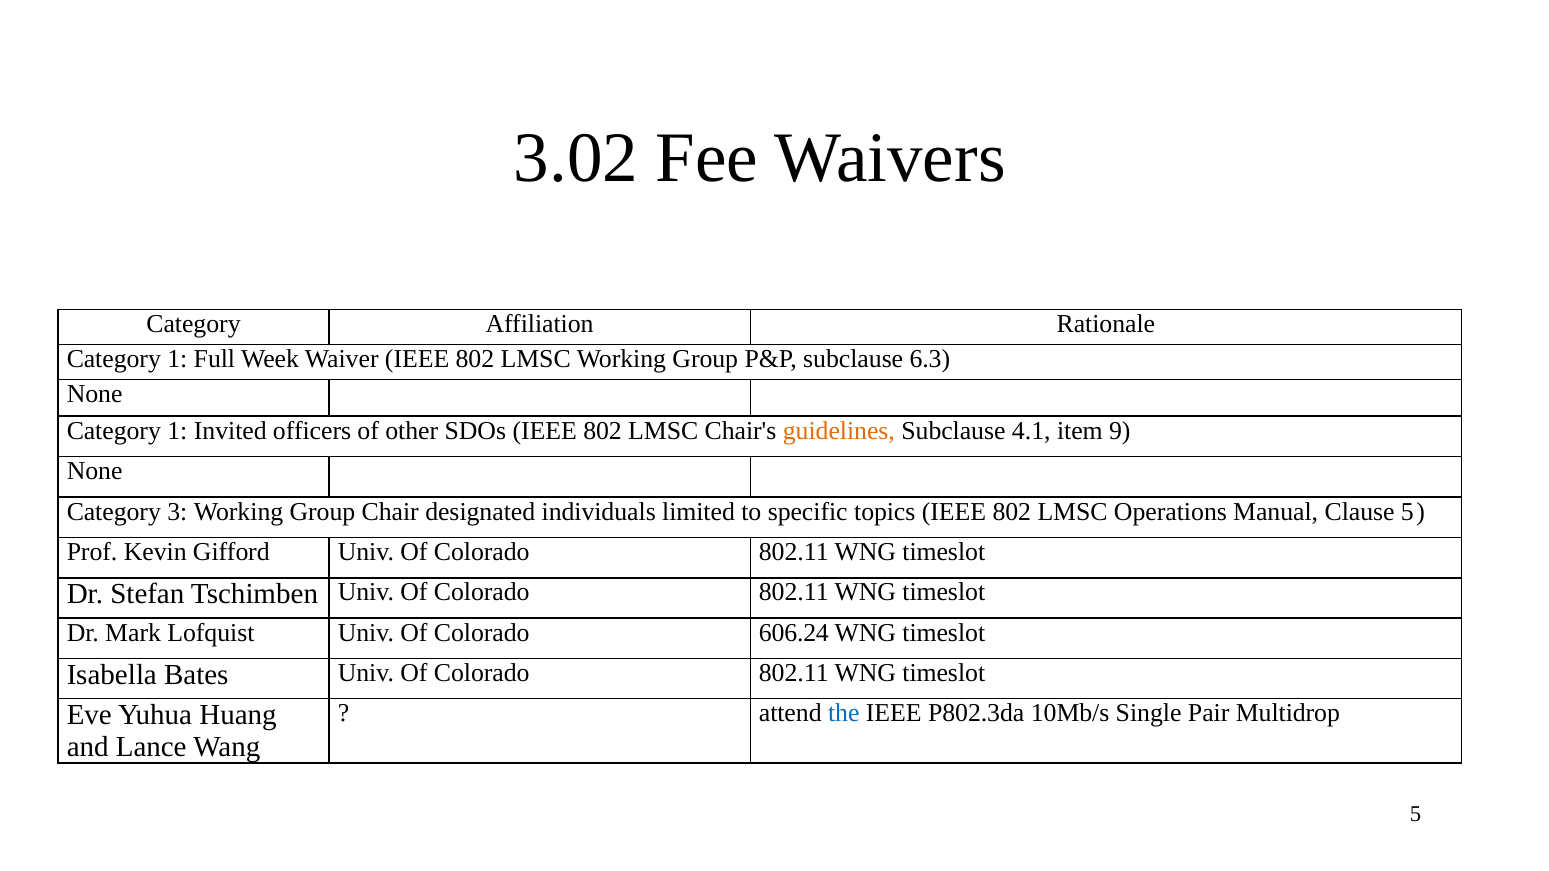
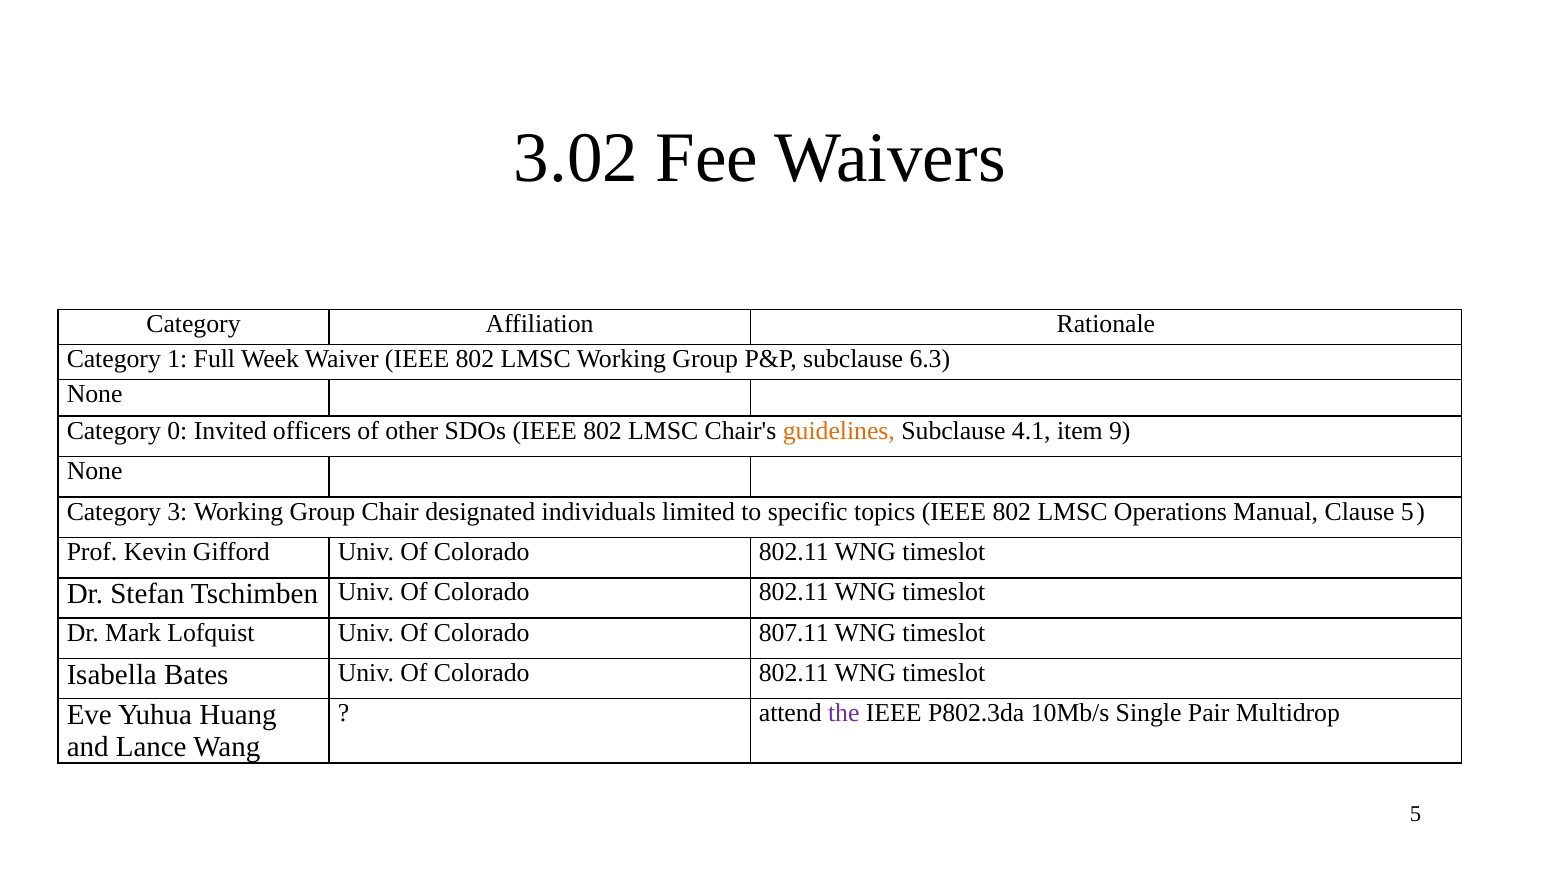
1 at (177, 431): 1 -> 0
606.24: 606.24 -> 807.11
the colour: blue -> purple
